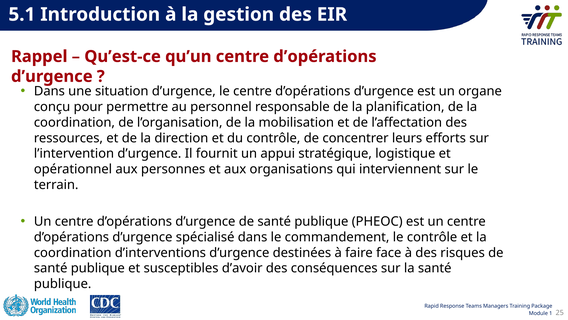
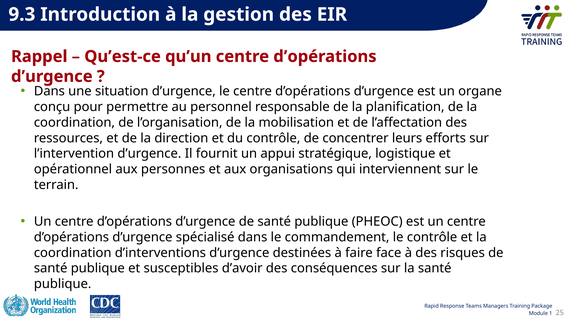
5.1: 5.1 -> 9.3
